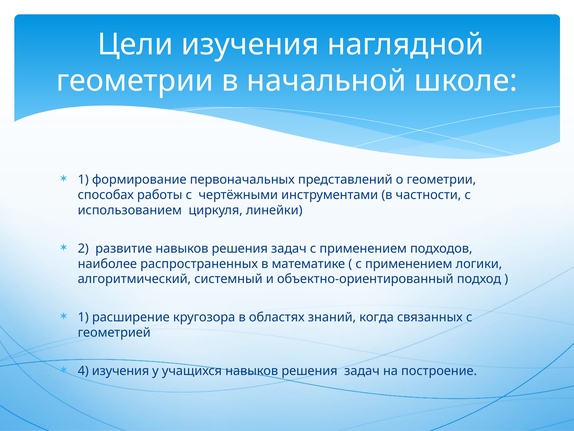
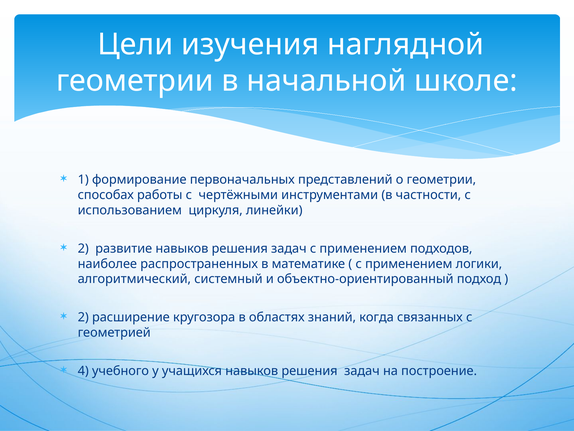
1 at (83, 317): 1 -> 2
4 изучения: изучения -> учебного
